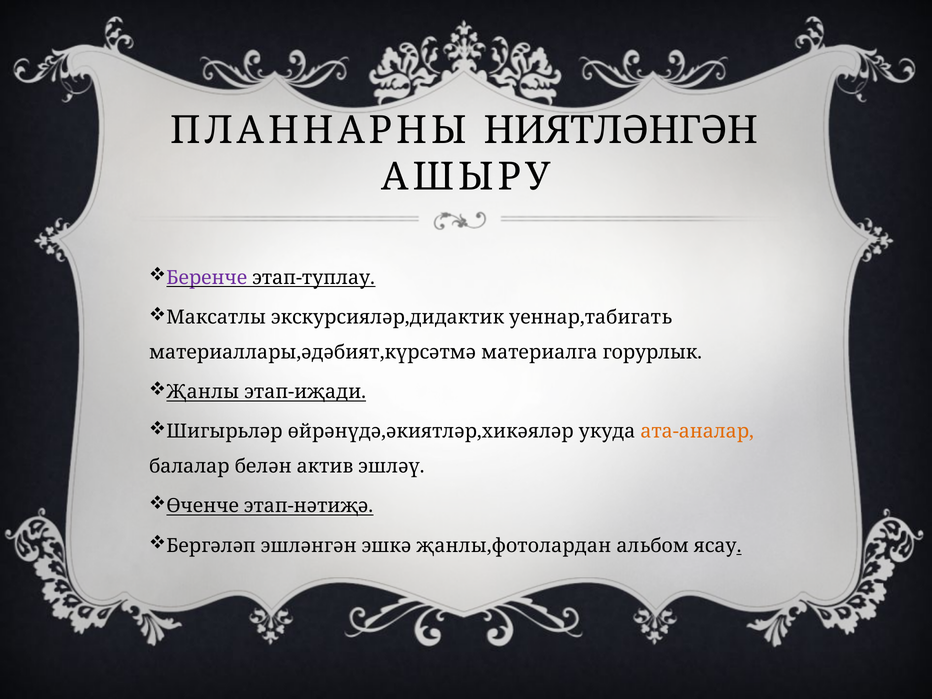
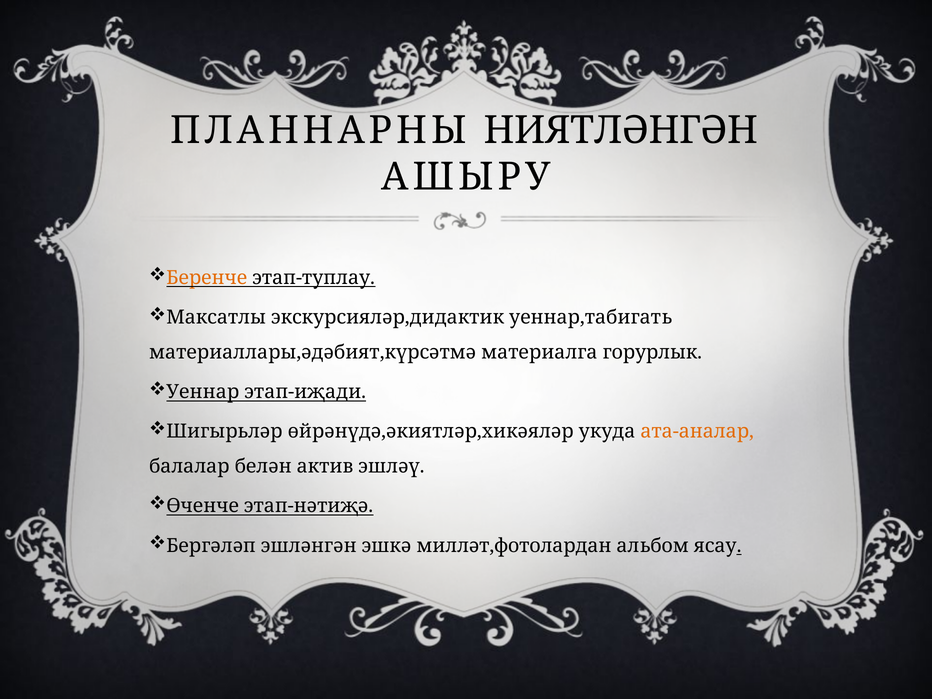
Беренче colour: purple -> orange
Җанлы: Җанлы -> Уеннар
җанлы,фотолардан: җанлы,фотолардан -> милләт,фотолардан
